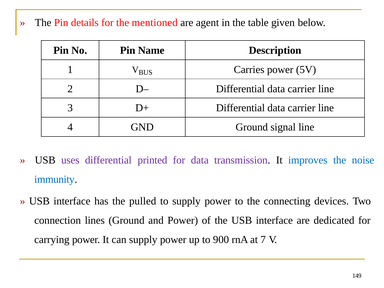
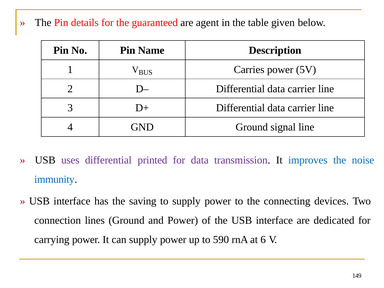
mentioned: mentioned -> guaranteed
pulled: pulled -> saving
900: 900 -> 590
7: 7 -> 6
